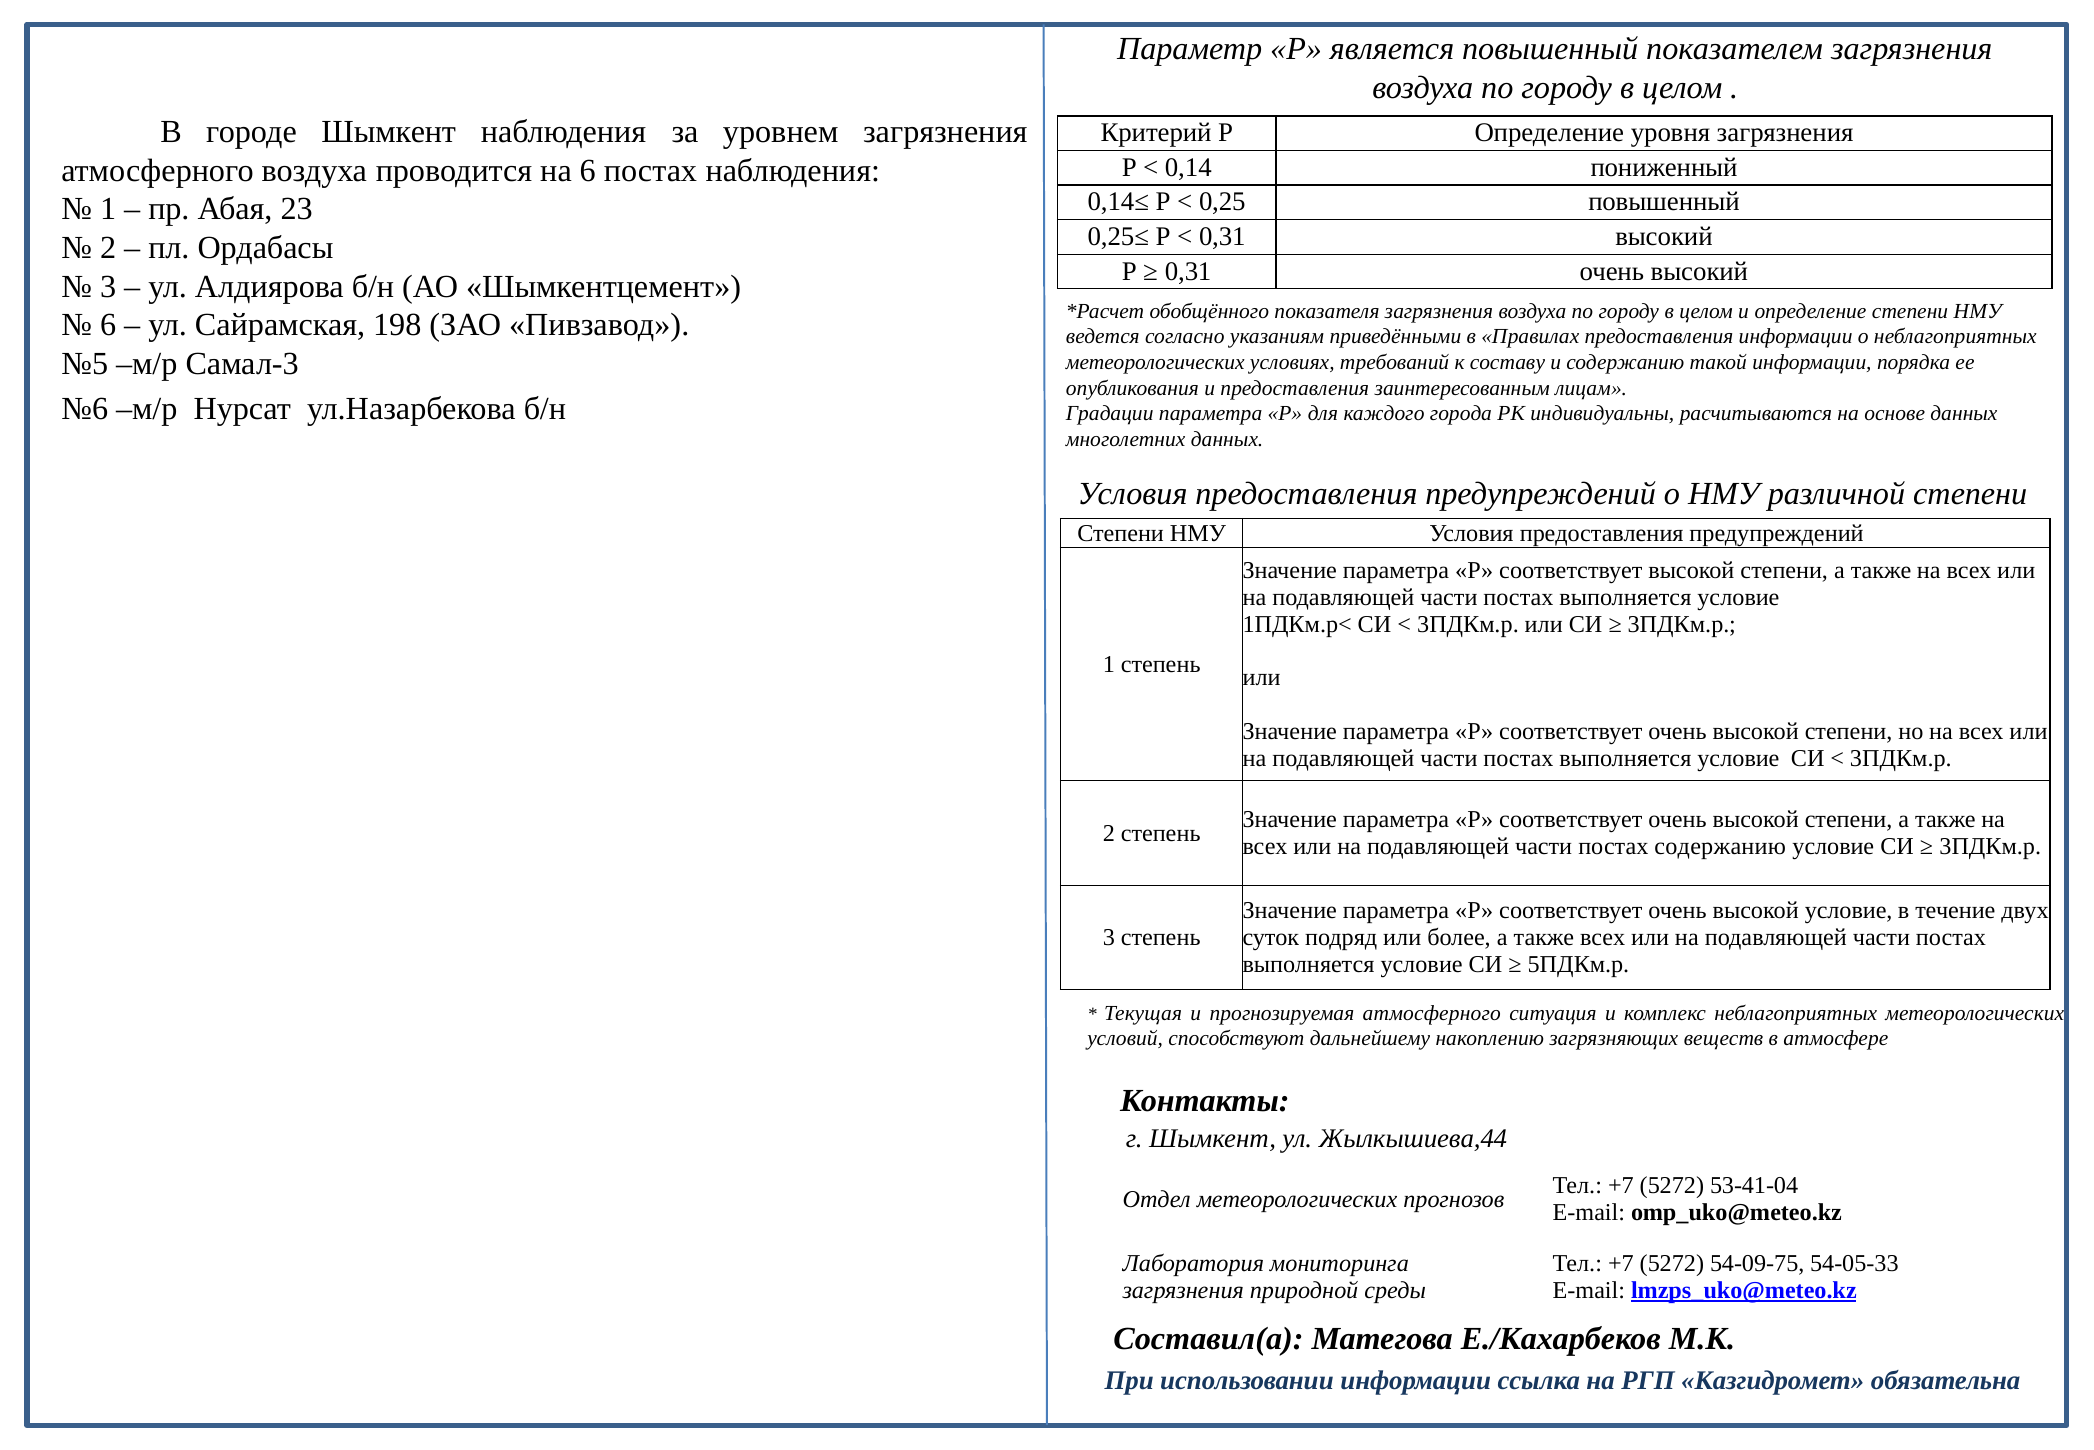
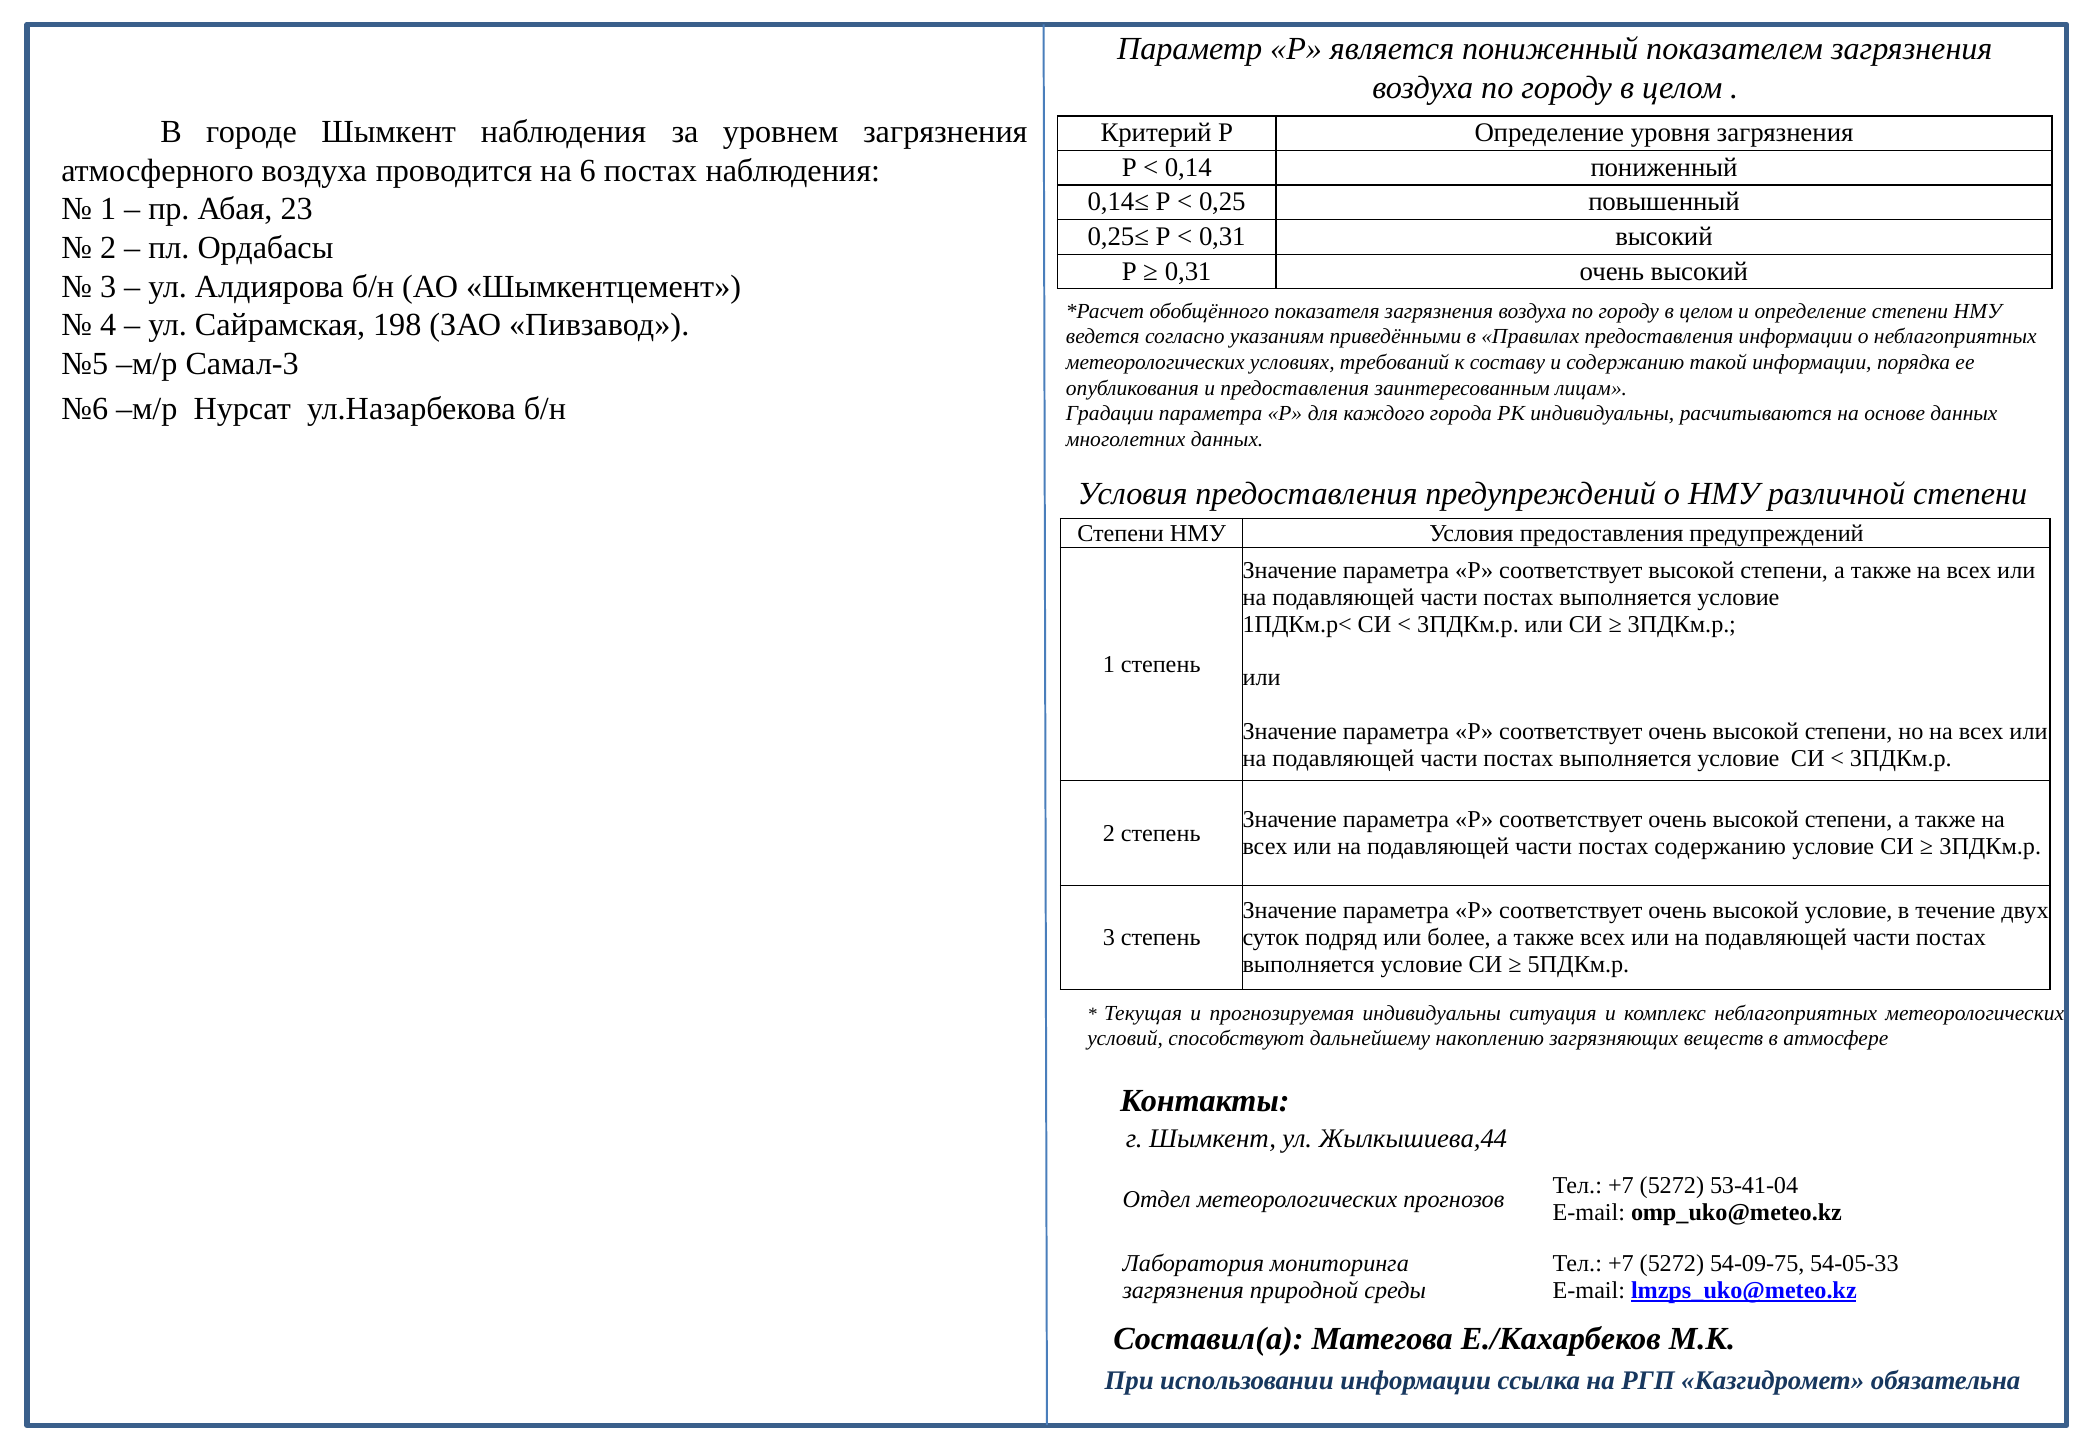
является повышенный: повышенный -> пониженный
6 at (108, 325): 6 -> 4
прогнозируемая атмосферного: атмосферного -> индивидуальны
